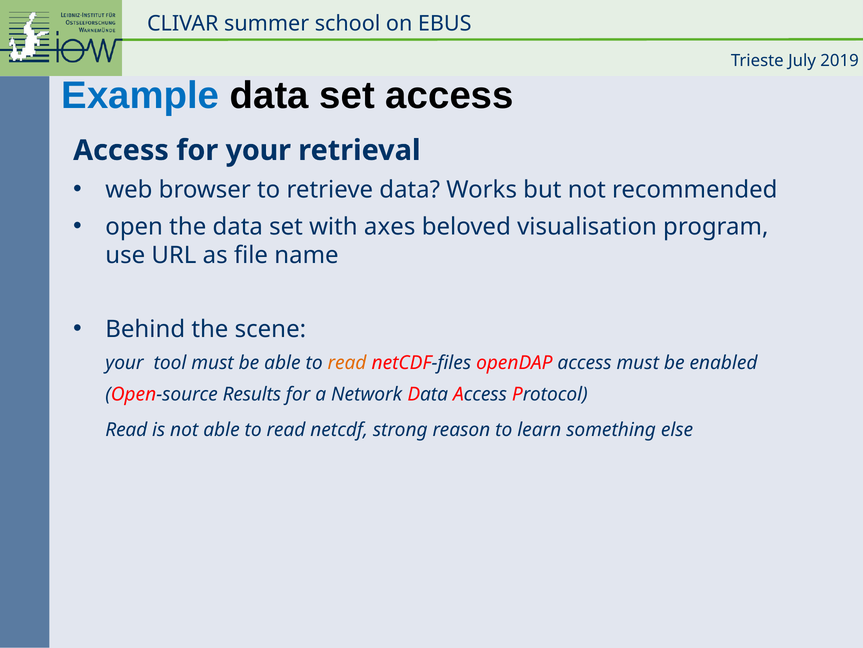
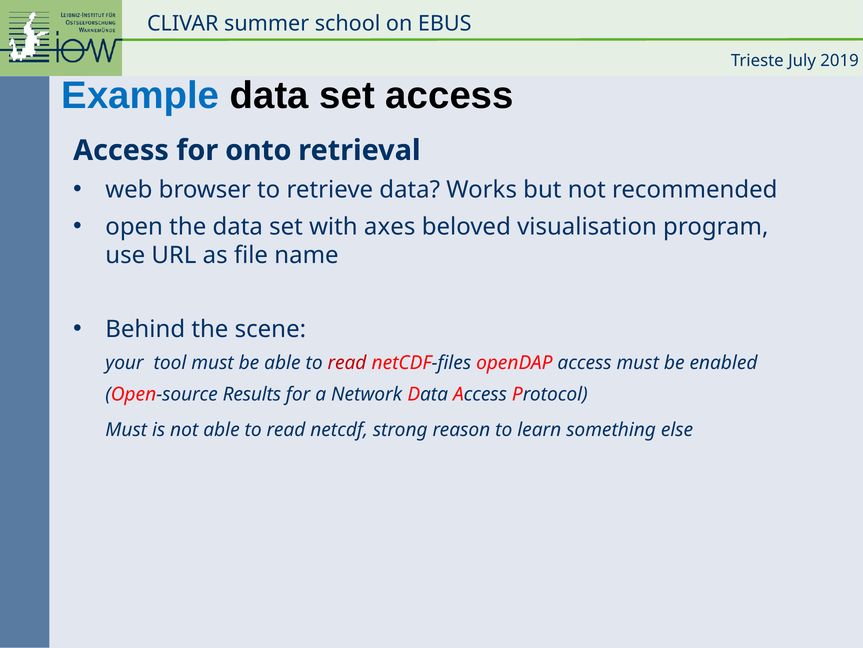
for your: your -> onto
read at (347, 363) colour: orange -> red
Read at (126, 430): Read -> Must
